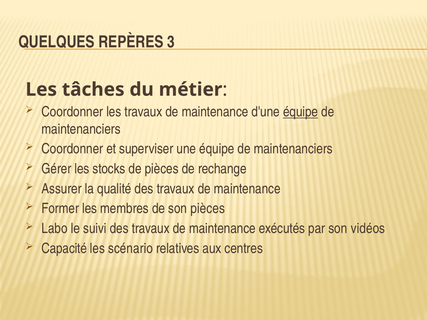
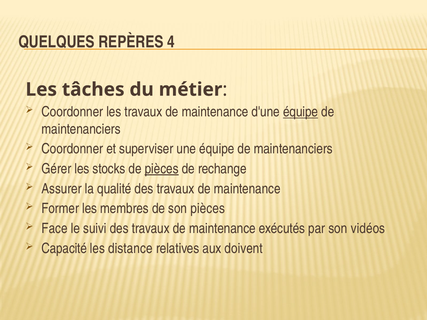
3: 3 -> 4
pièces at (162, 169) underline: none -> present
Labo: Labo -> Face
scénario: scénario -> distance
centres: centres -> doivent
